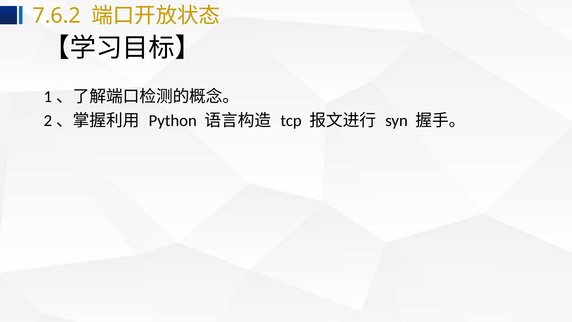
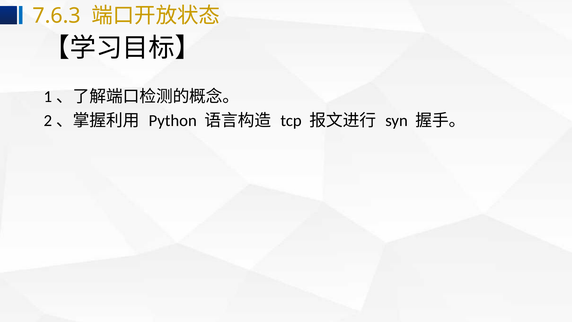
7.6.2: 7.6.2 -> 7.6.3
